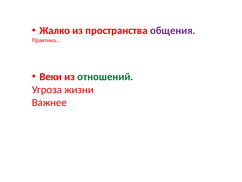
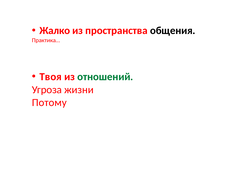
общения colour: purple -> black
Веки: Веки -> Твоя
Важнее: Важнее -> Потому
